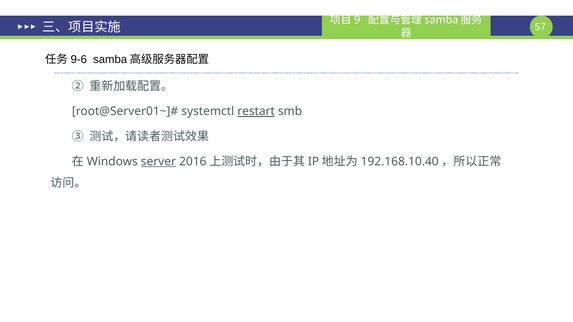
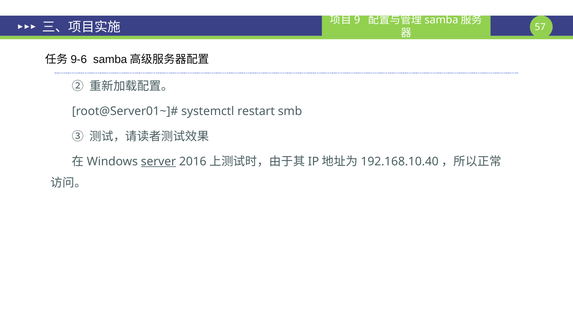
restart underline: present -> none
